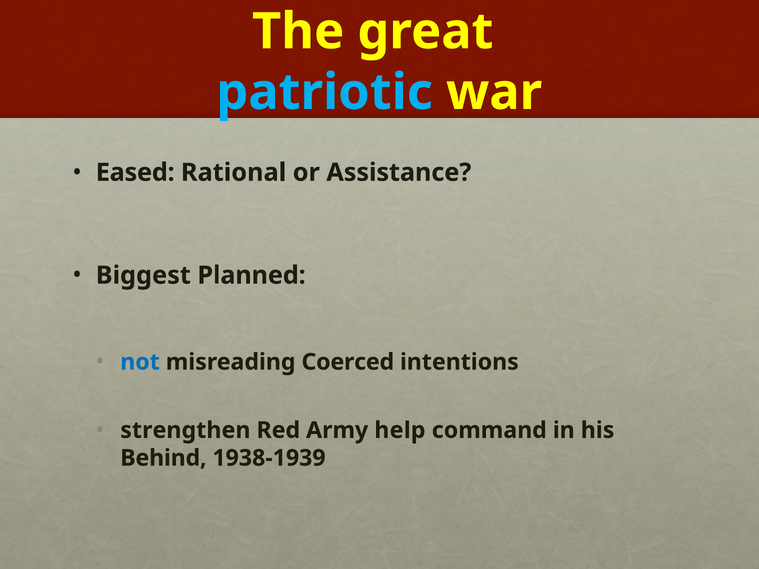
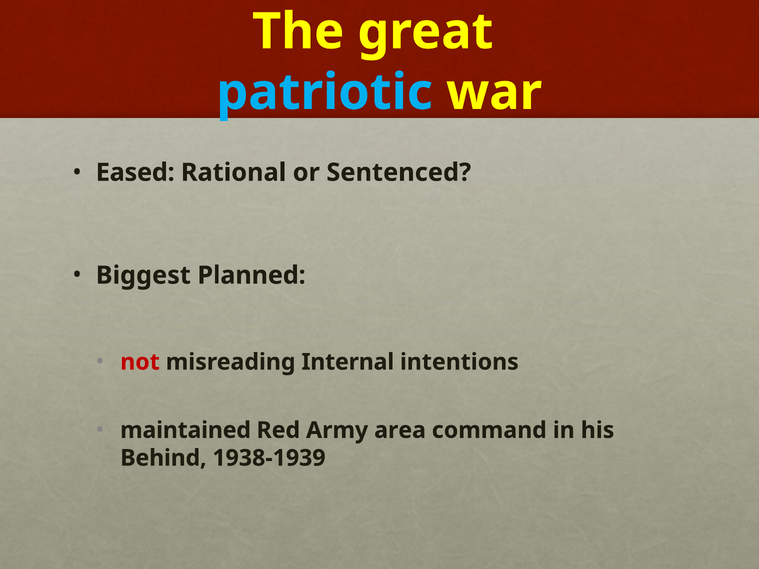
Assistance: Assistance -> Sentenced
not colour: blue -> red
Coerced: Coerced -> Internal
strengthen: strengthen -> maintained
help: help -> area
